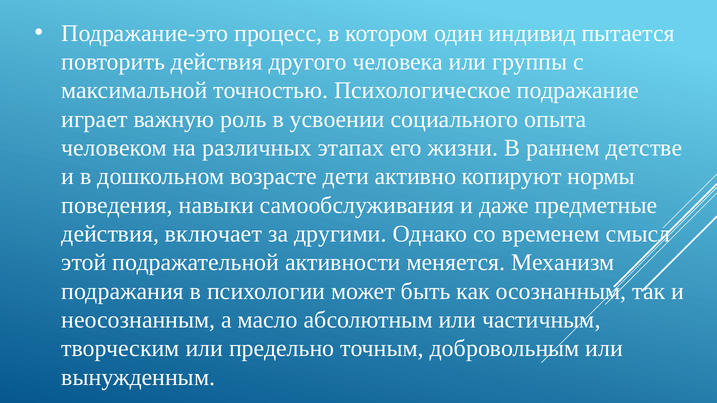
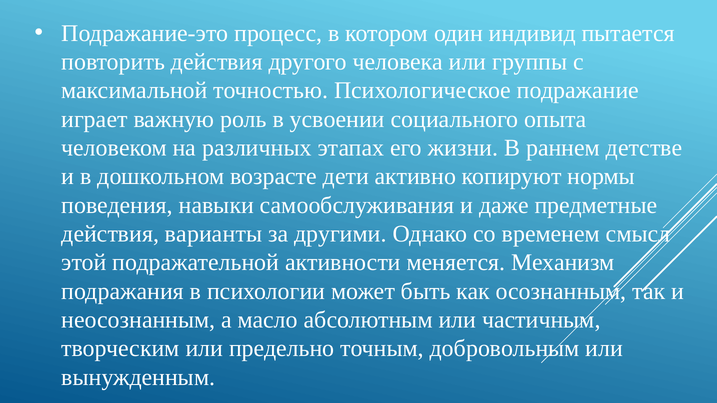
включает: включает -> варианты
